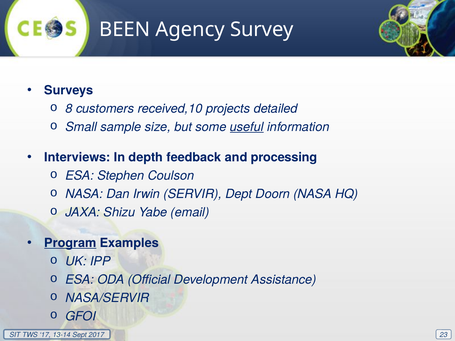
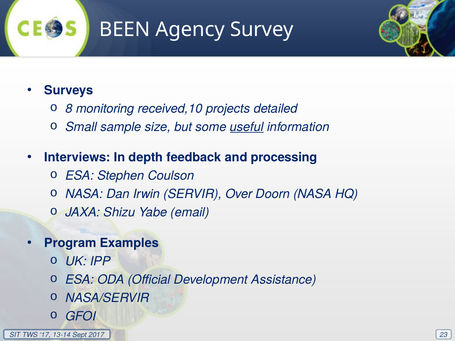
customers: customers -> monitoring
Dept: Dept -> Over
Program underline: present -> none
